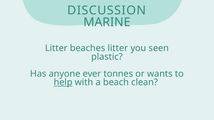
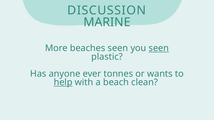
Litter at (56, 48): Litter -> More
beaches litter: litter -> seen
seen at (159, 48) underline: none -> present
